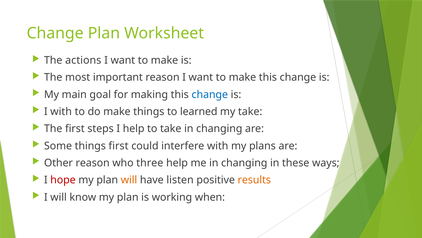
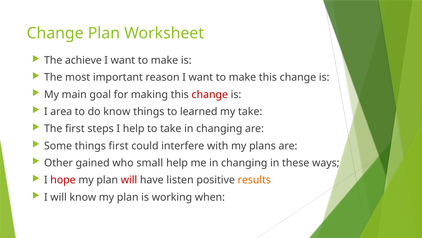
actions: actions -> achieve
change at (210, 94) colour: blue -> red
I with: with -> area
do make: make -> know
Other reason: reason -> gained
three: three -> small
will at (129, 180) colour: orange -> red
